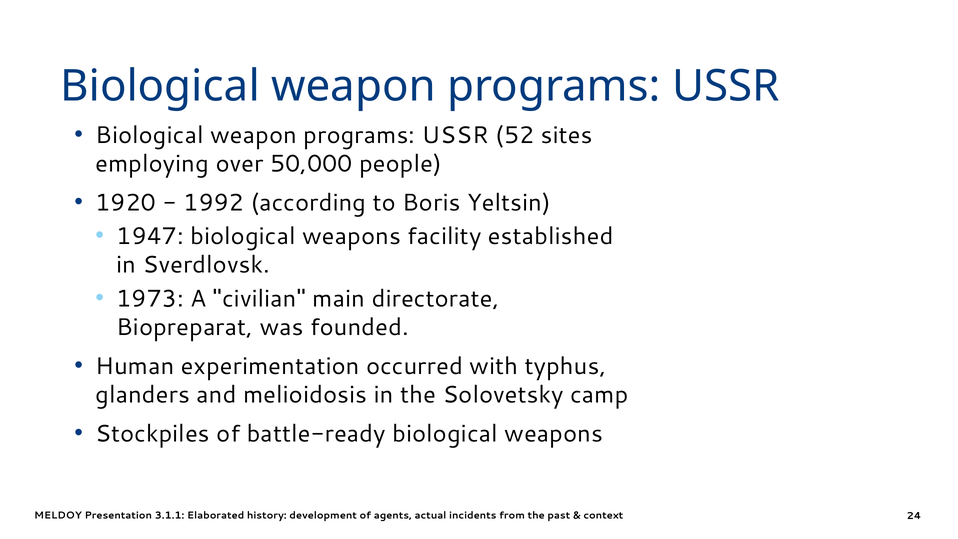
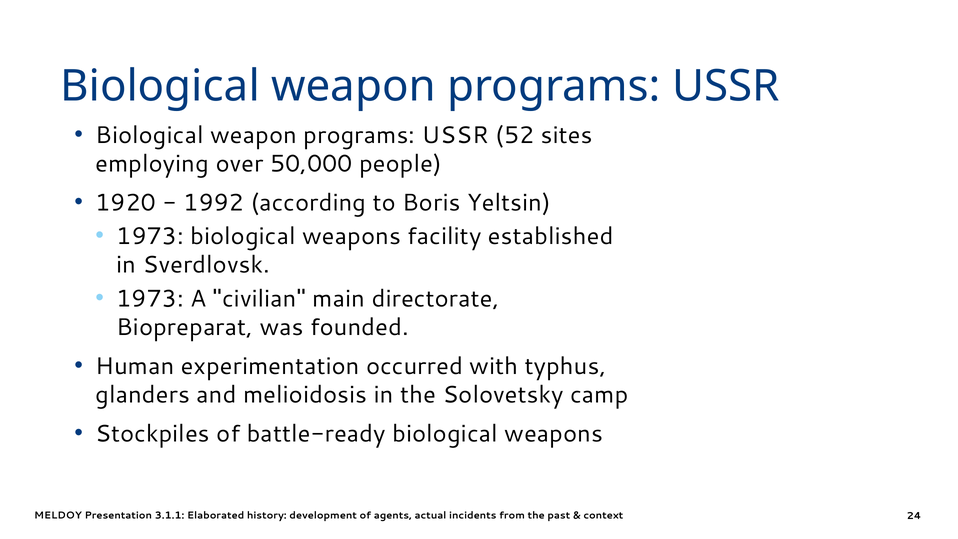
1947 at (150, 236): 1947 -> 1973
